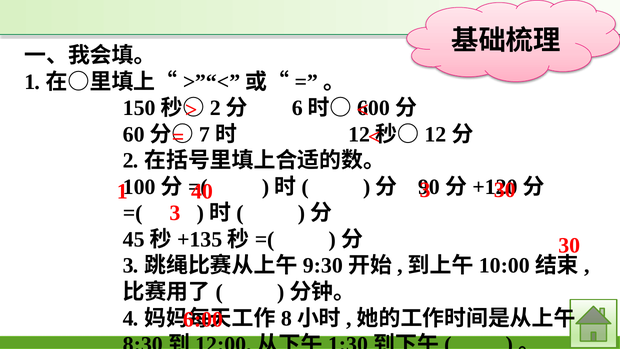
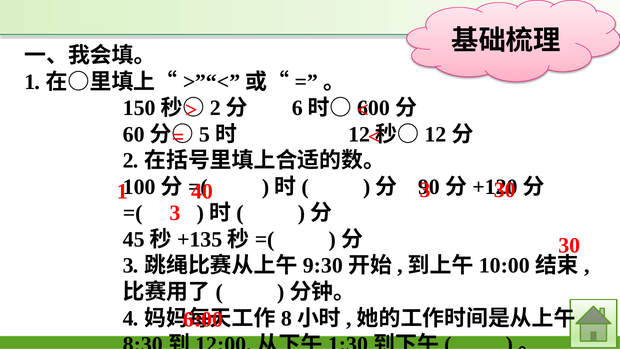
7: 7 -> 5
